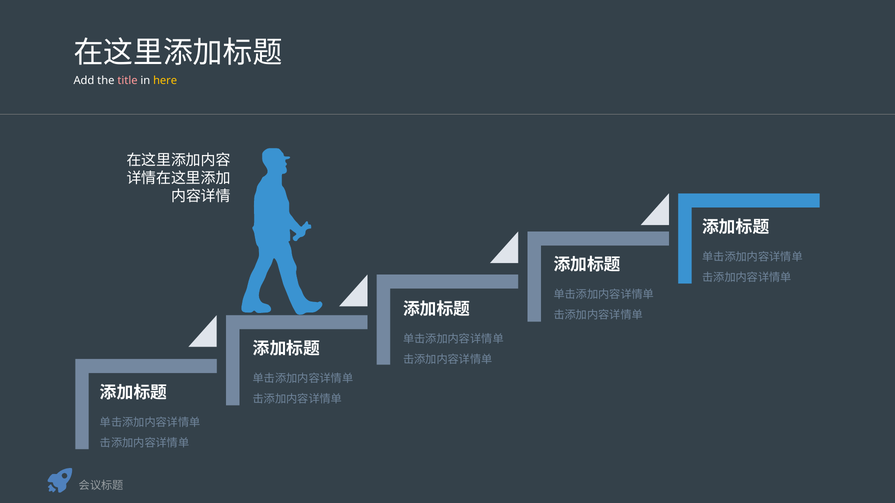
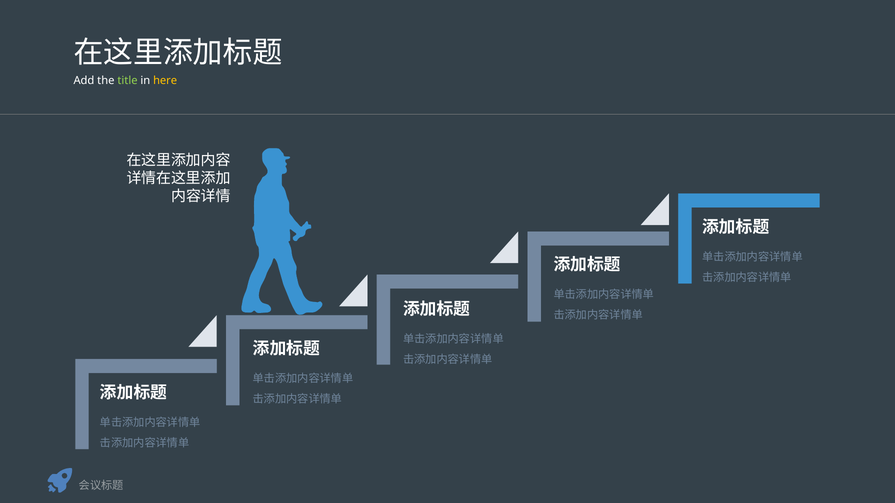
title colour: pink -> light green
